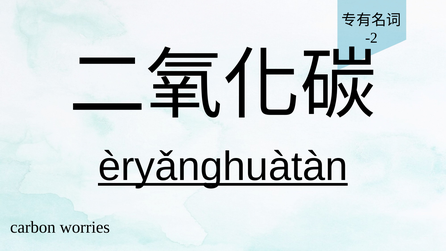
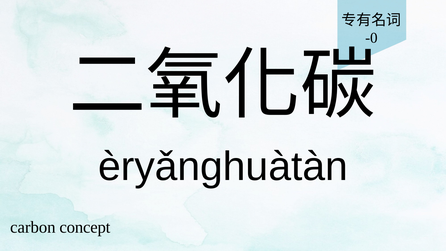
-2: -2 -> -0
èryǎnghuàtàn underline: present -> none
worries: worries -> concept
